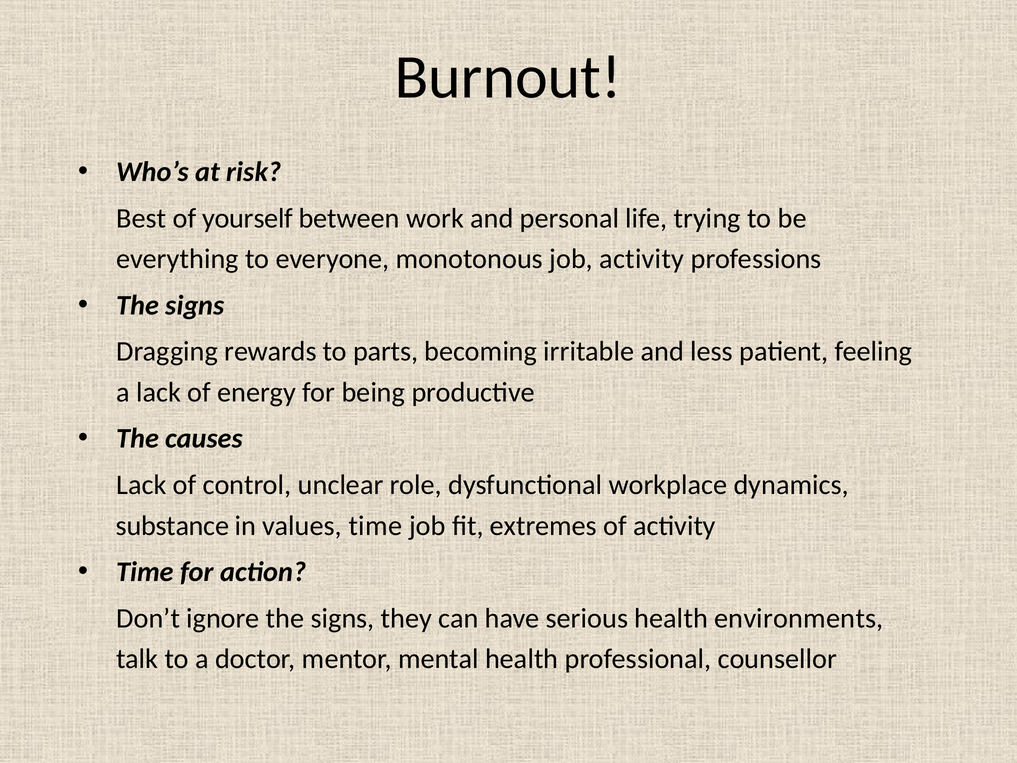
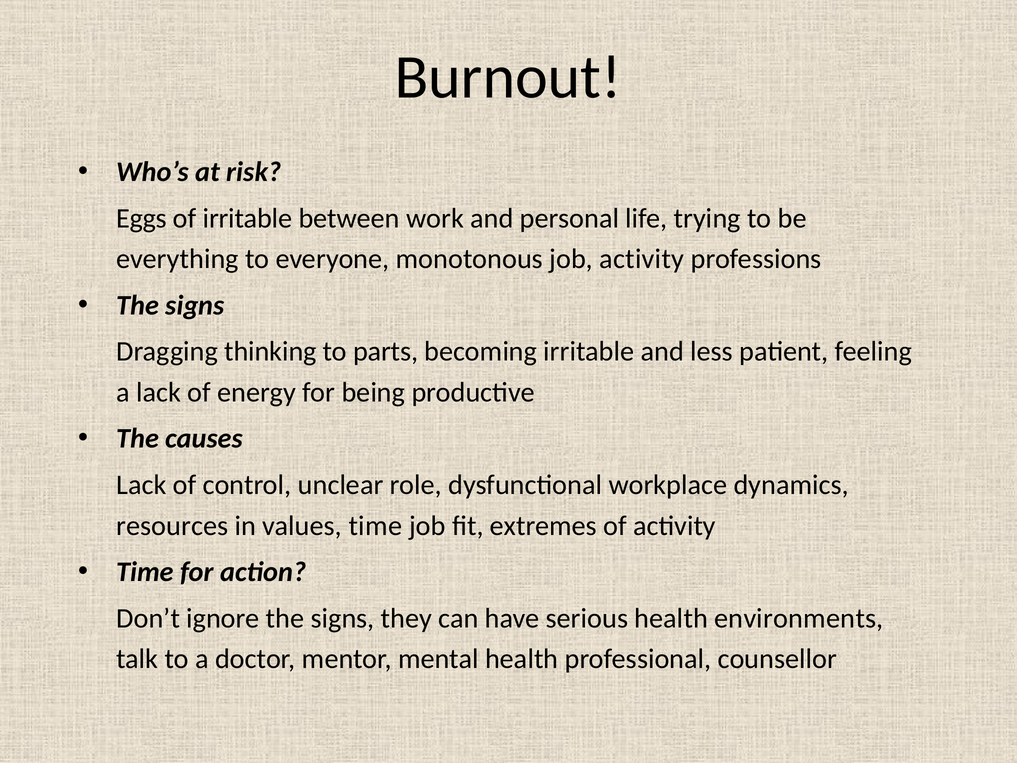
Best: Best -> Eggs
of yourself: yourself -> irritable
rewards: rewards -> thinking
substance: substance -> resources
